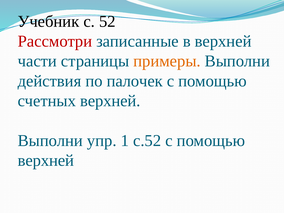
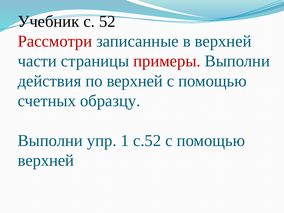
примеры colour: orange -> red
по палочек: палочек -> верхней
счетных верхней: верхней -> образцу
